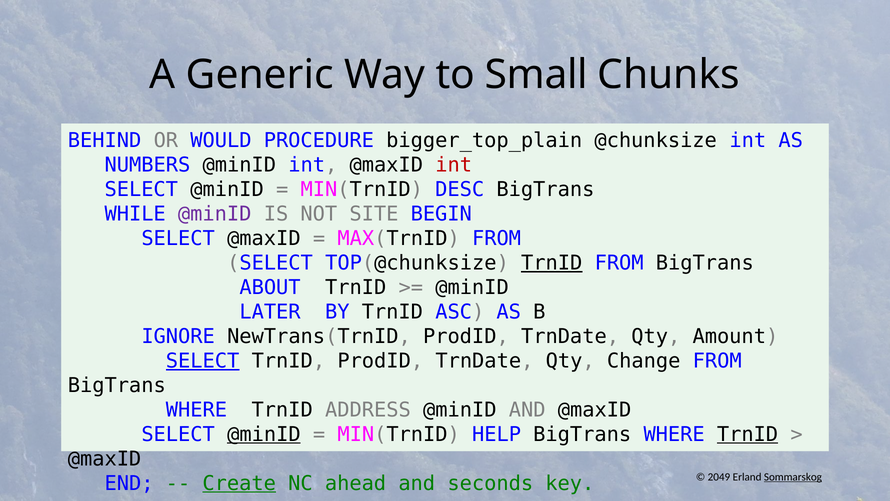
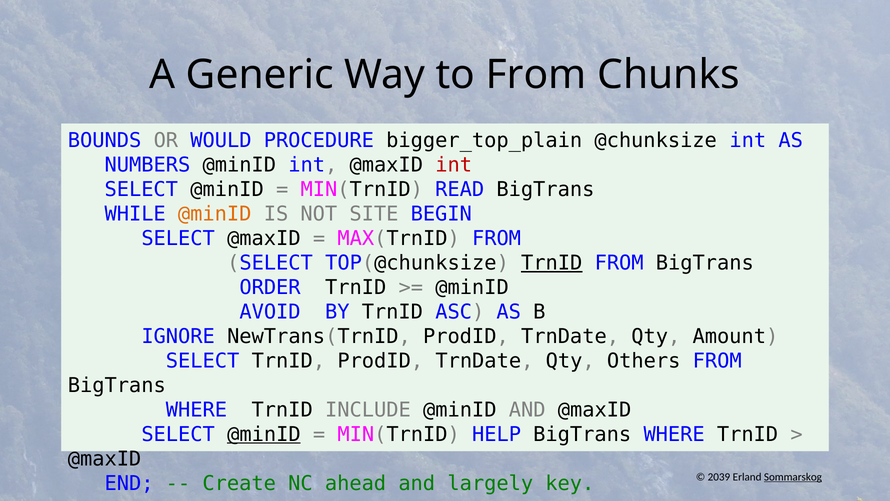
to Small: Small -> From
BEHIND: BEHIND -> BOUNDS
DESC: DESC -> READ
@minID at (215, 214) colour: purple -> orange
ABOUT: ABOUT -> ORDER
LATER: LATER -> AVOID
SELECT at (203, 361) underline: present -> none
Change: Change -> Others
ADDRESS: ADDRESS -> INCLUDE
TrnID at (748, 434) underline: present -> none
2049: 2049 -> 2039
Create underline: present -> none
seconds: seconds -> largely
